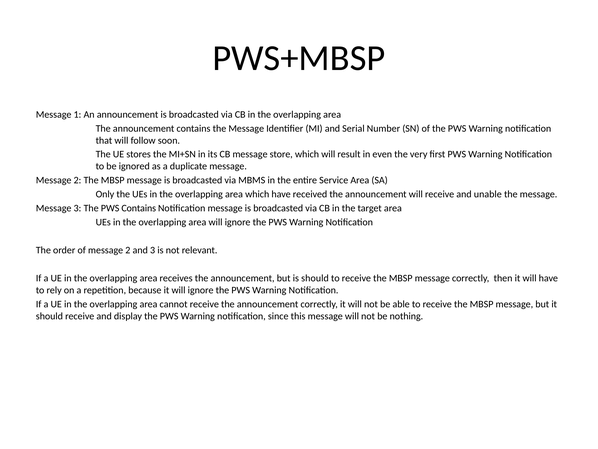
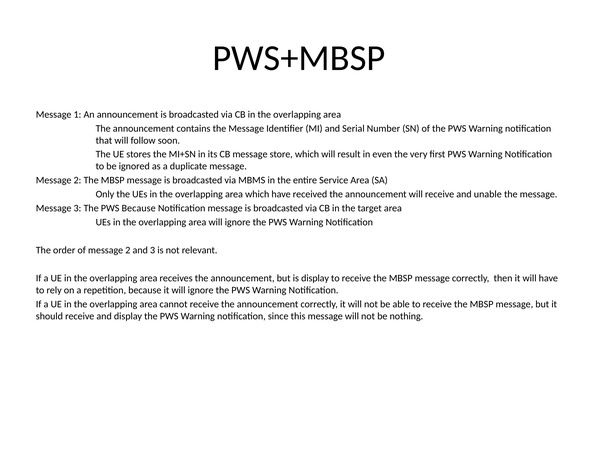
PWS Contains: Contains -> Because
is should: should -> display
